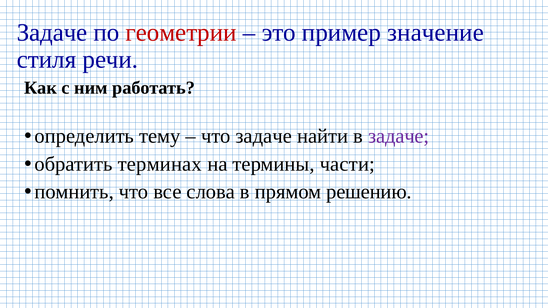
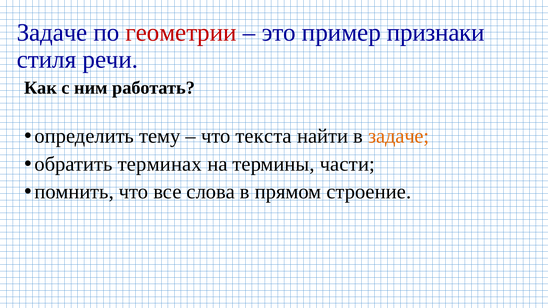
значение: значение -> признаки
что задаче: задаче -> текста
задаче at (399, 136) colour: purple -> orange
решению: решению -> строение
